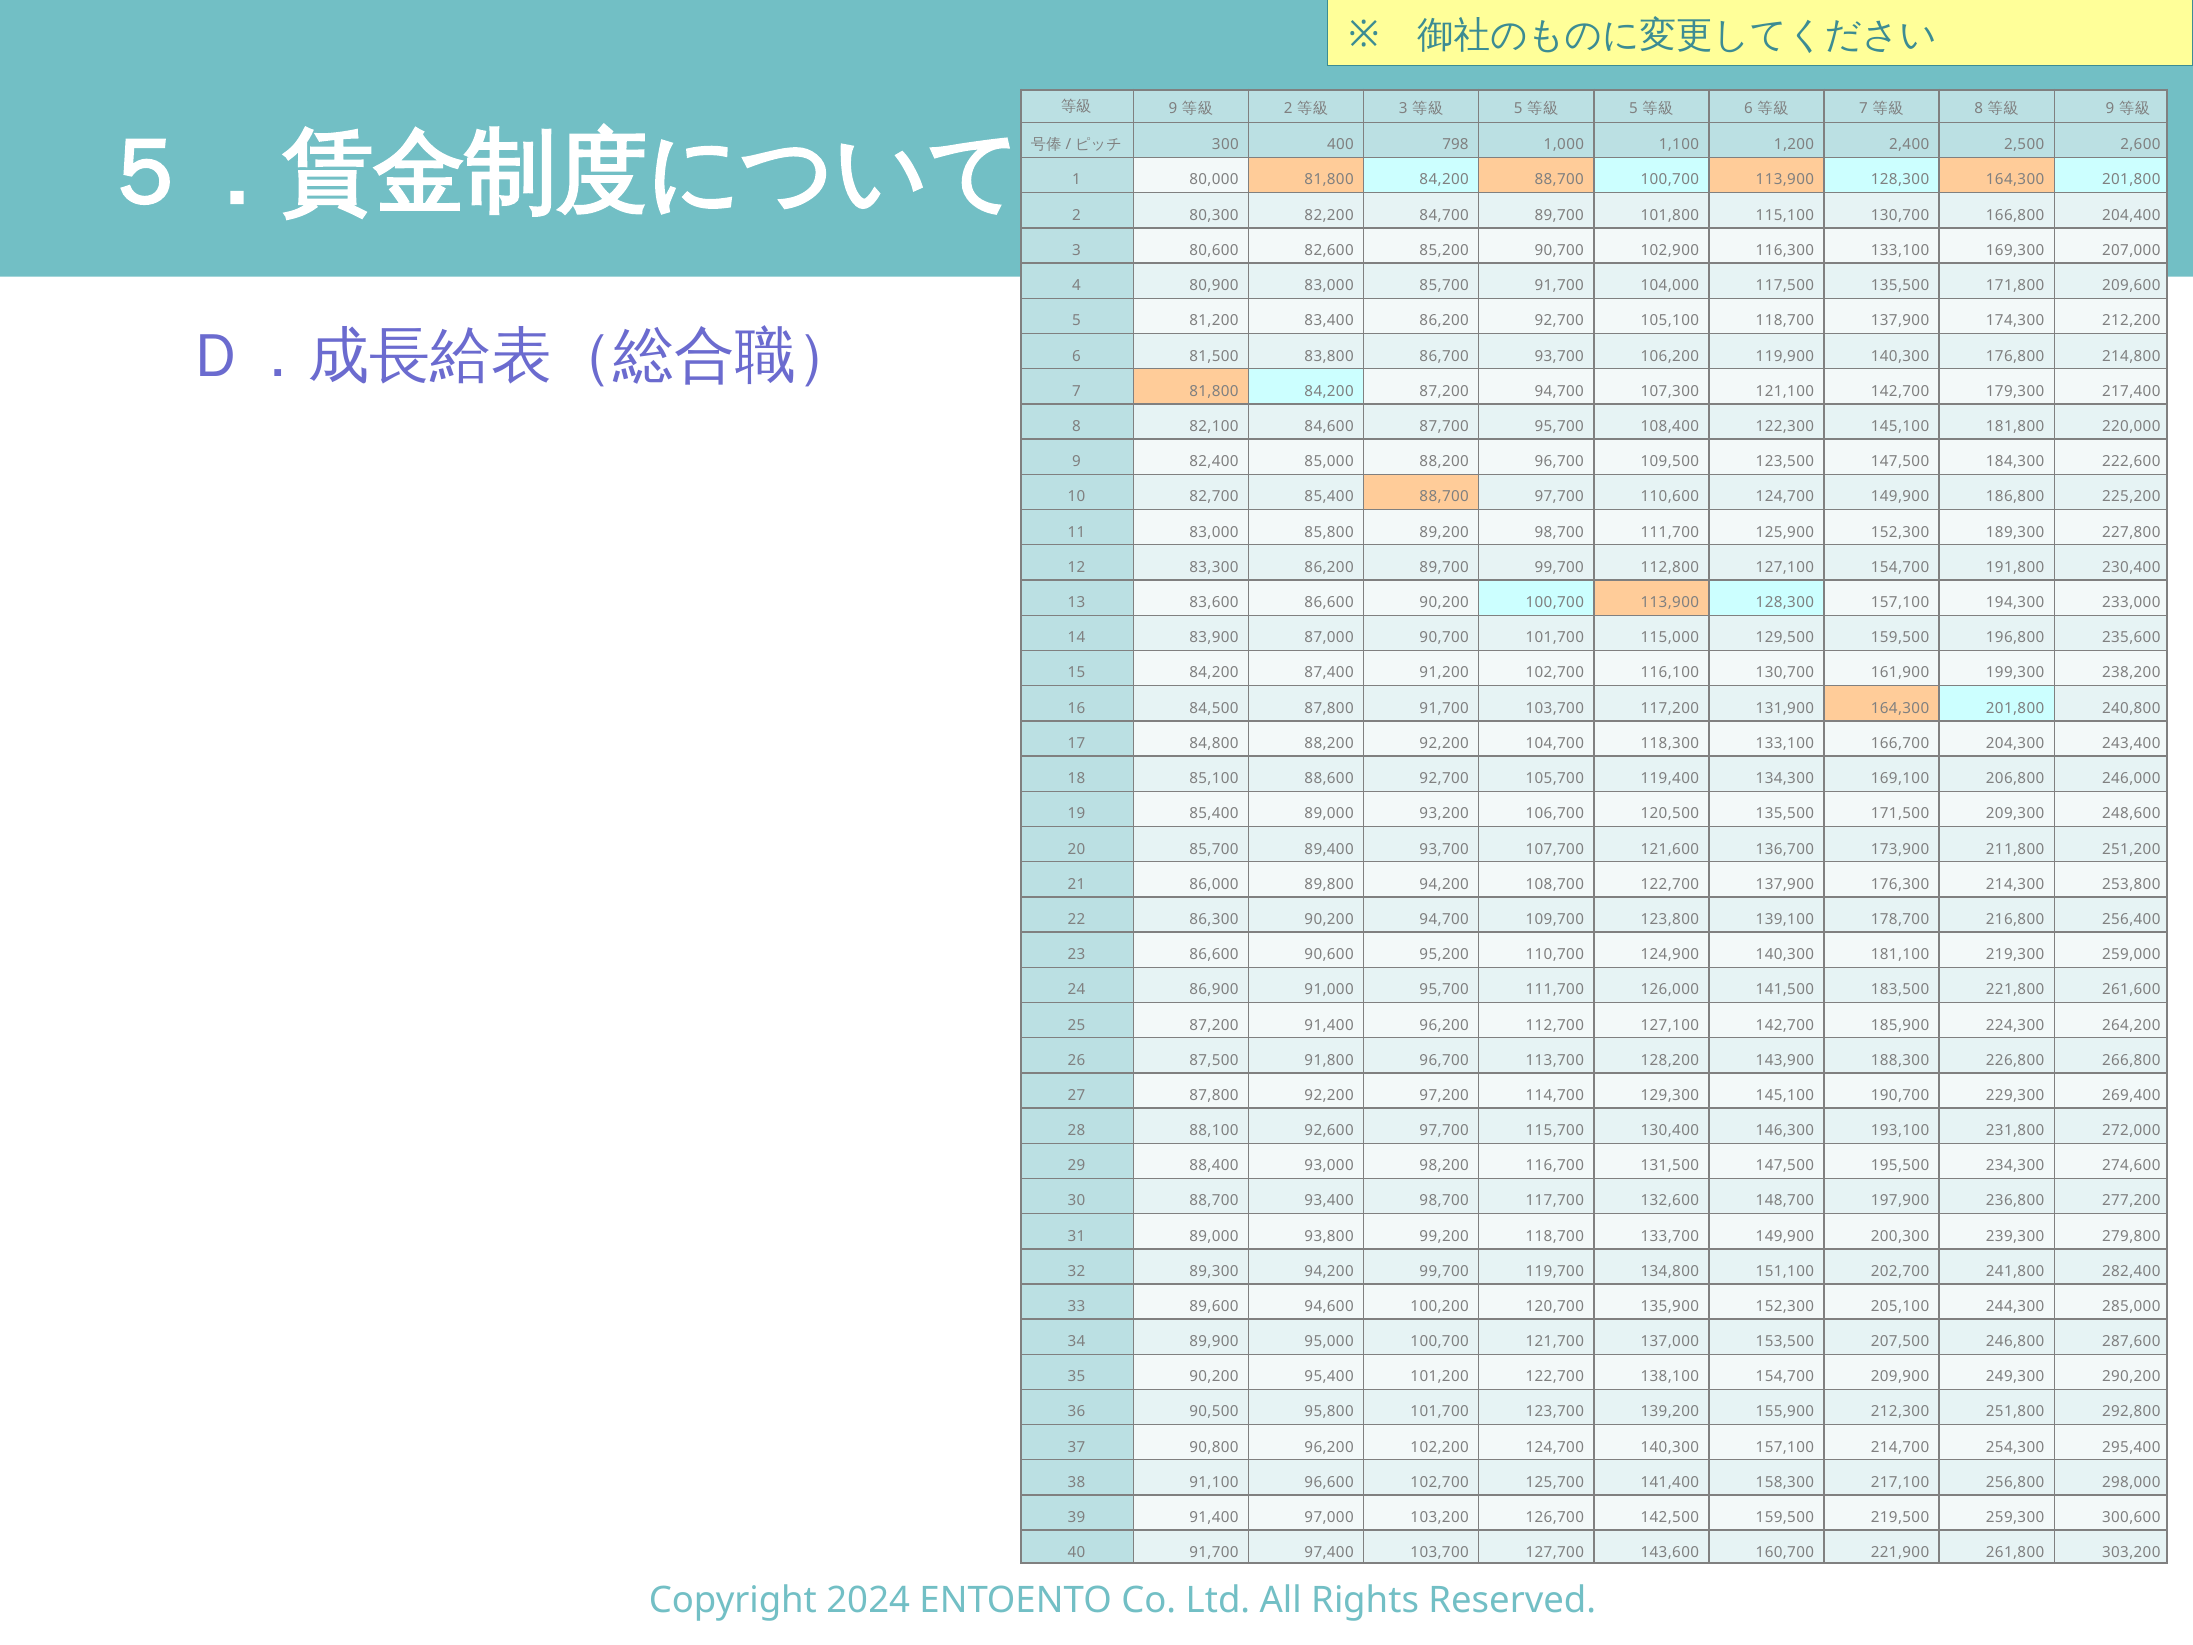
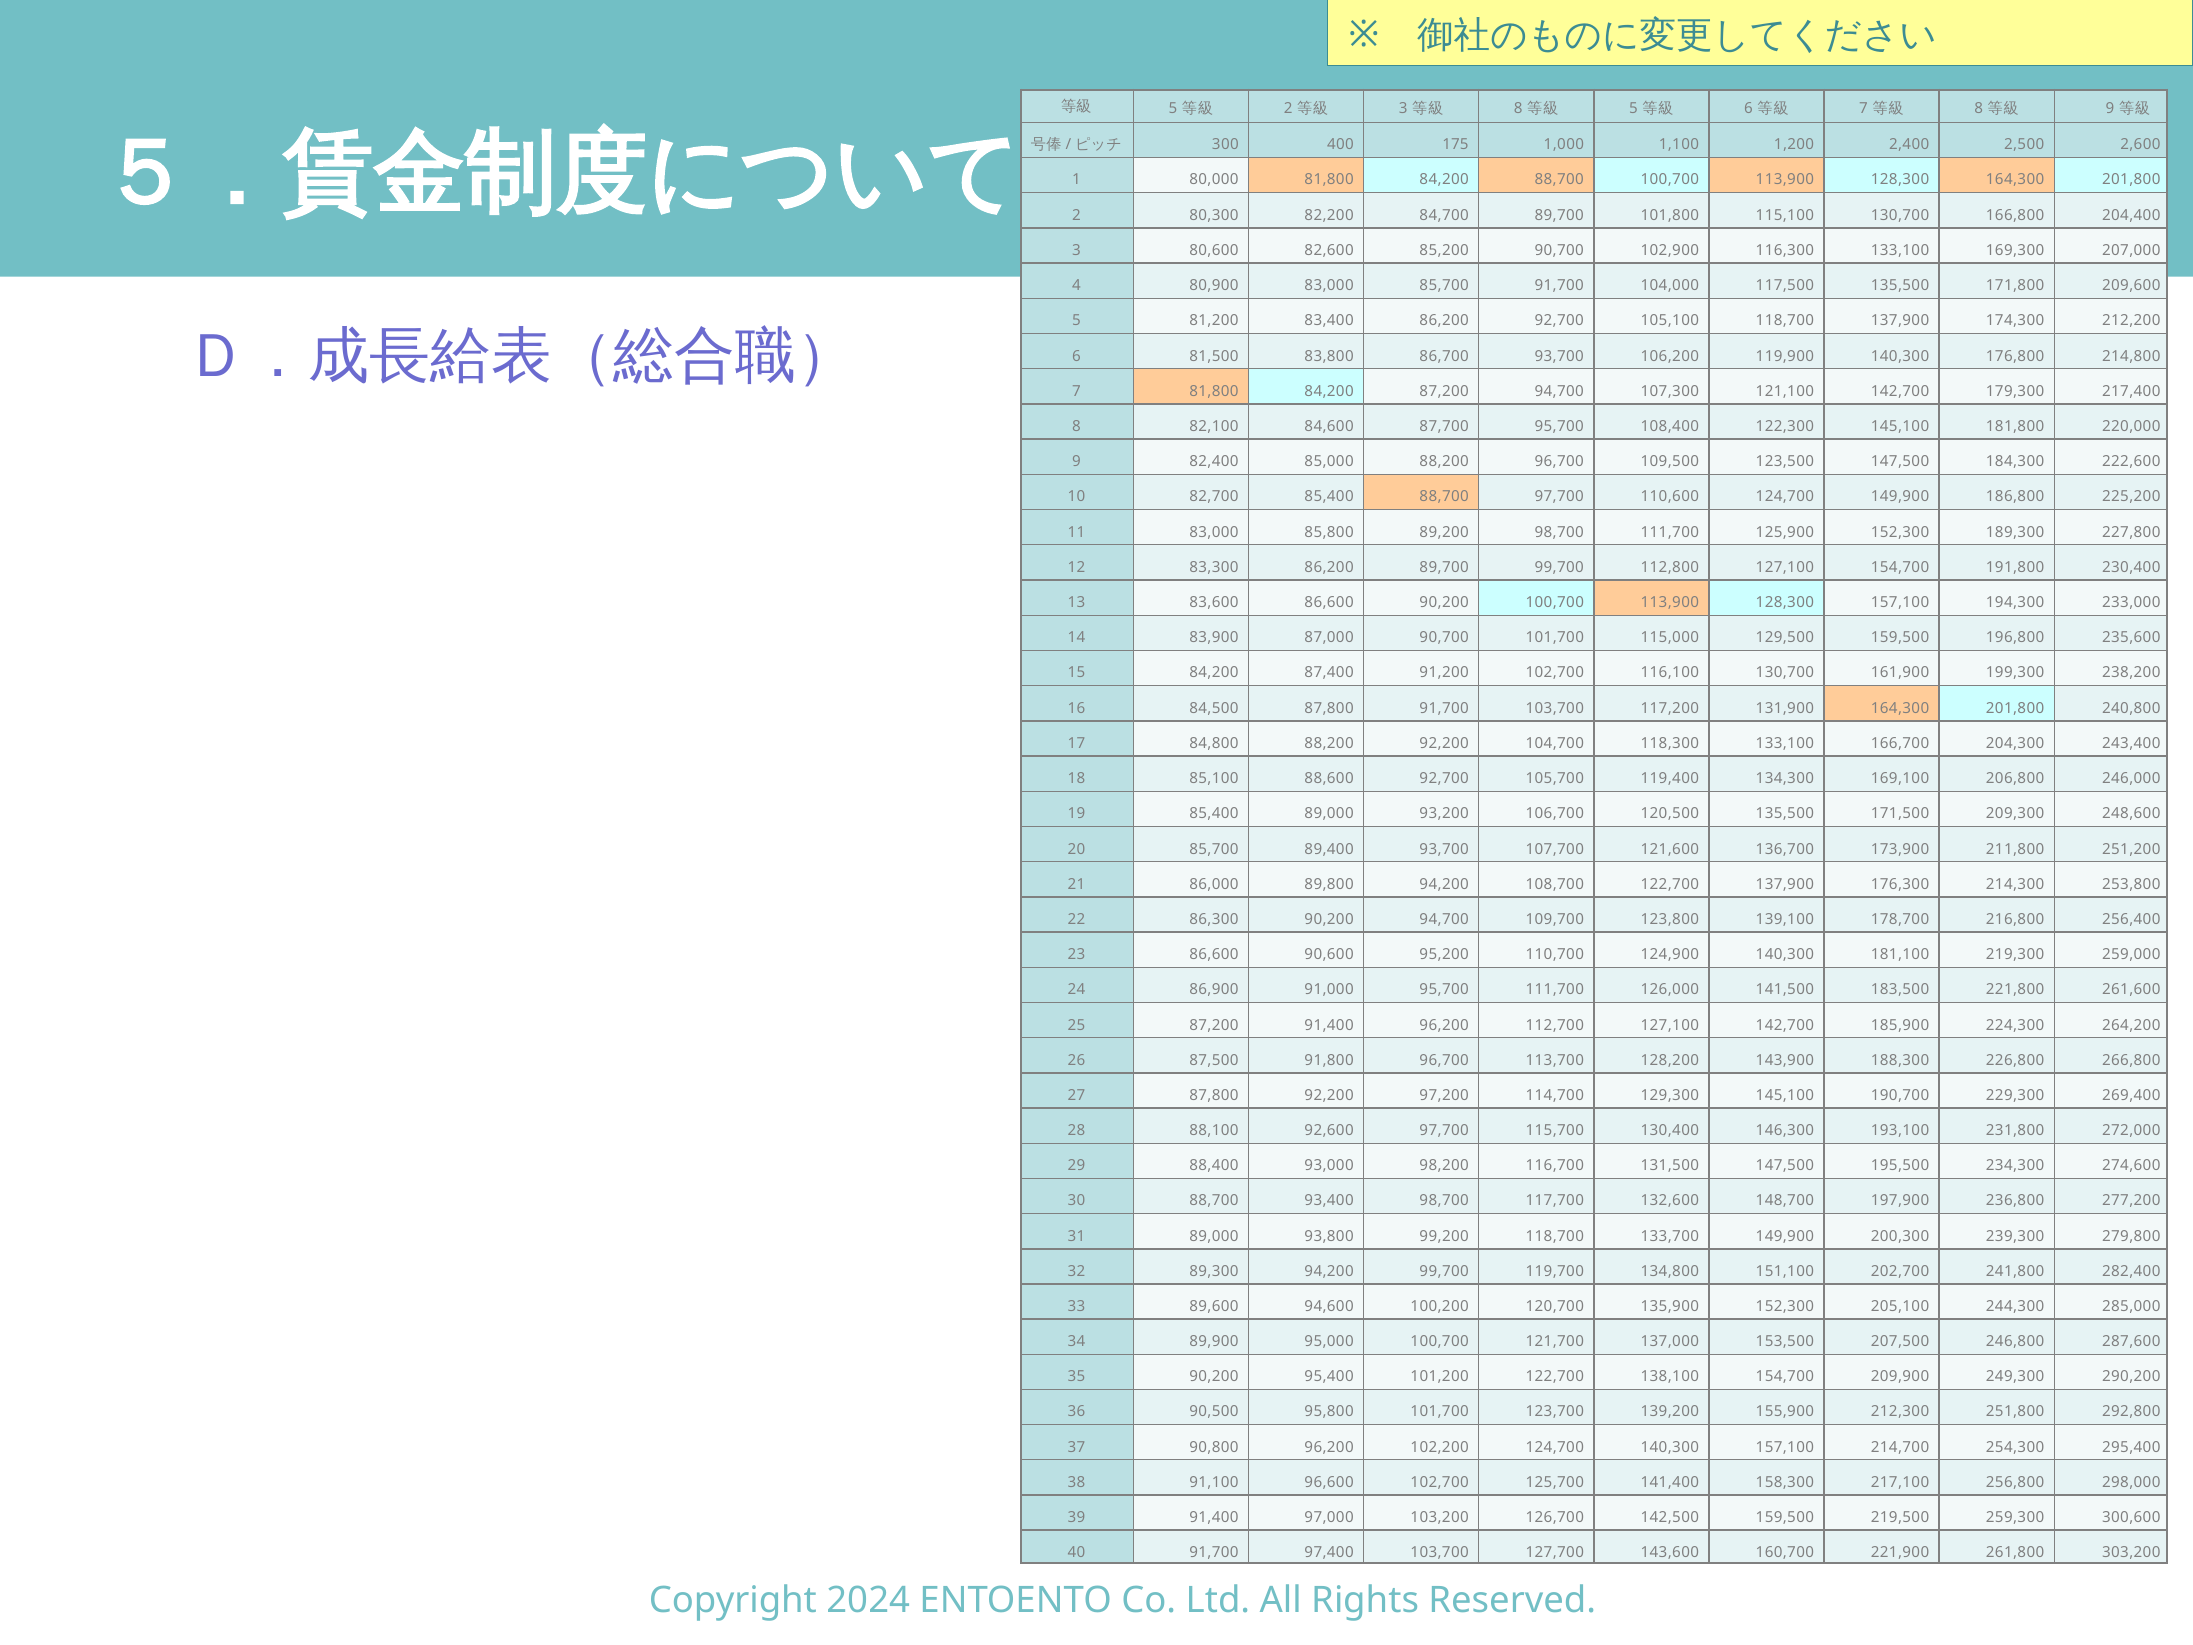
9 at (1173, 109): 9 -> 5
5 at (1518, 109): 5 -> 8
798: 798 -> 175
